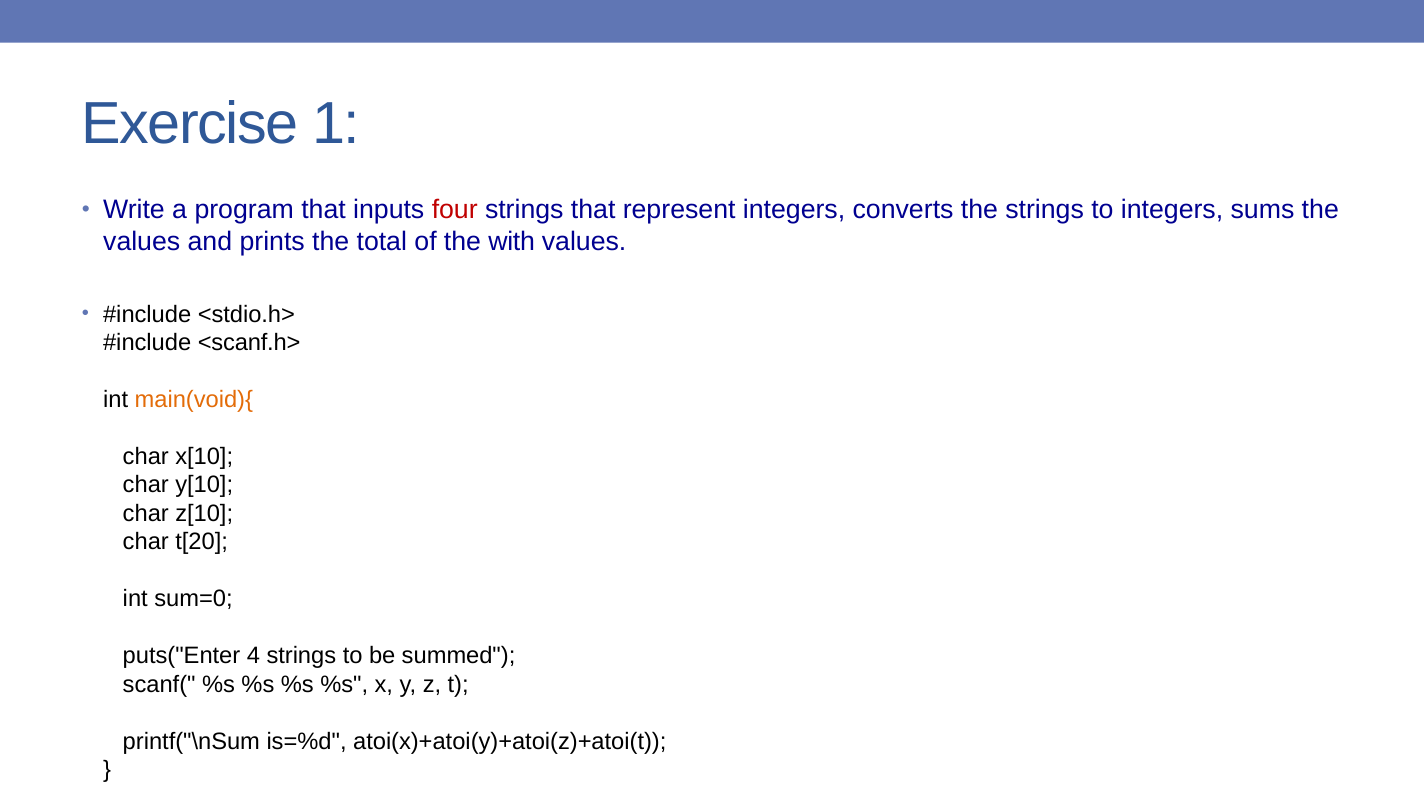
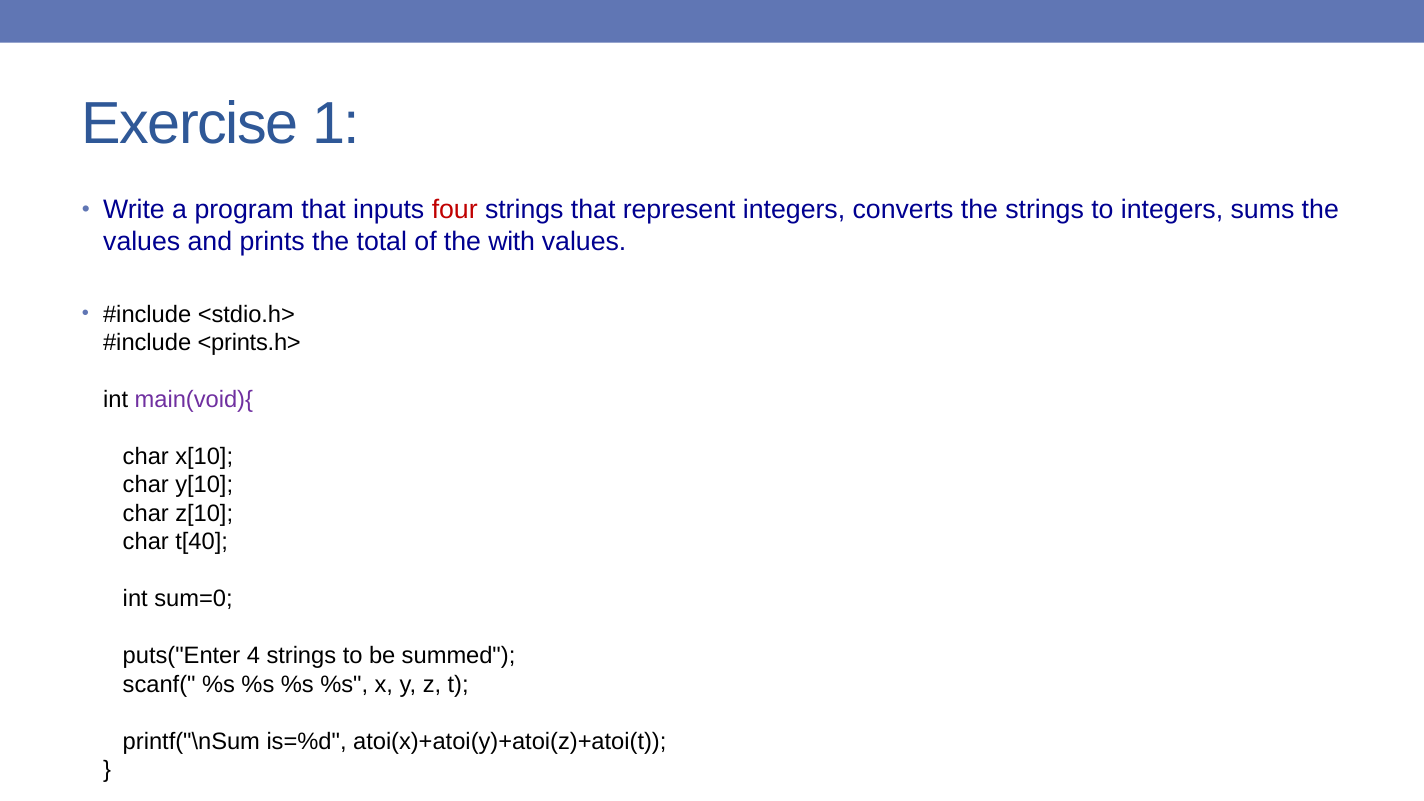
<scanf.h>: <scanf.h> -> <prints.h>
main(void){ colour: orange -> purple
t[20: t[20 -> t[40
